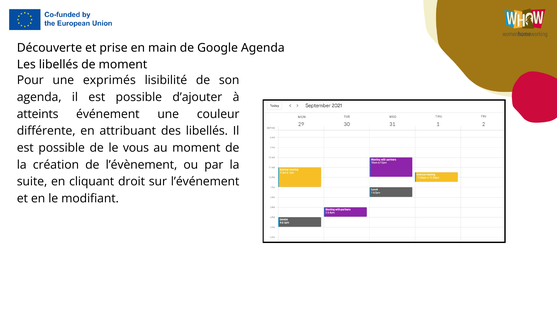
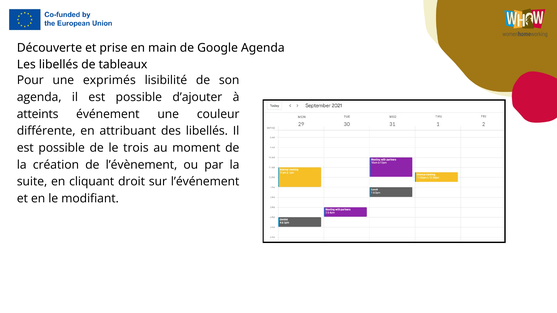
de moment: moment -> tableaux
vous: vous -> trois
